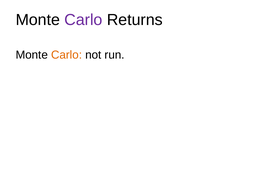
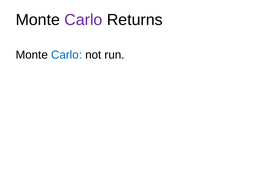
Carlo at (67, 55) colour: orange -> blue
